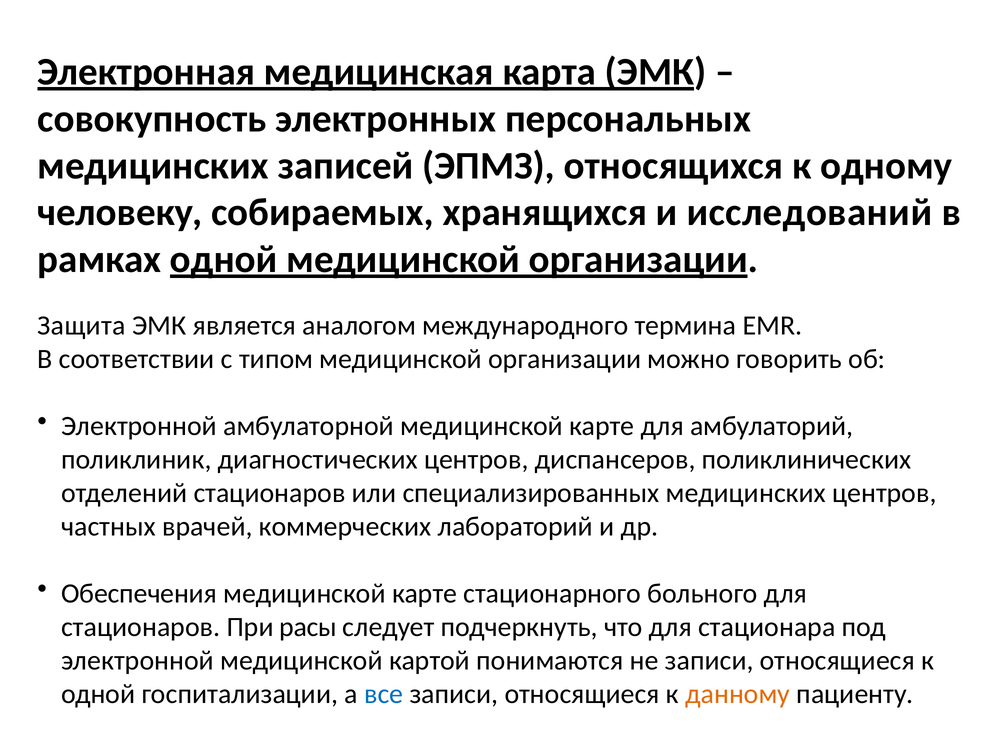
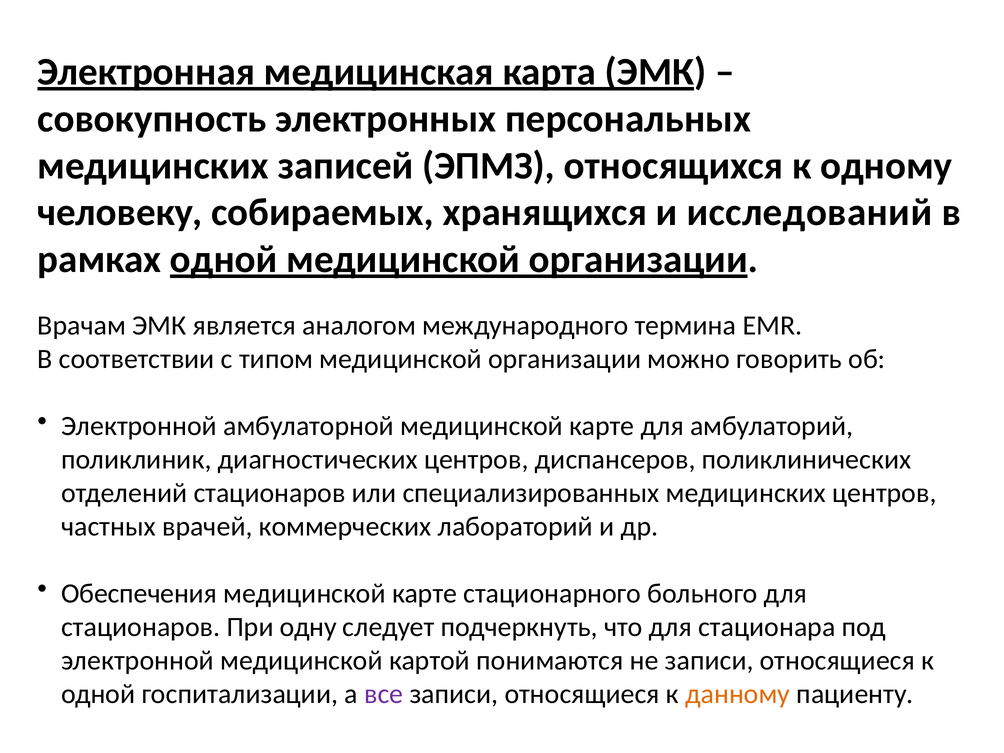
Защита: Защита -> Врачам
расы: расы -> одну
все colour: blue -> purple
